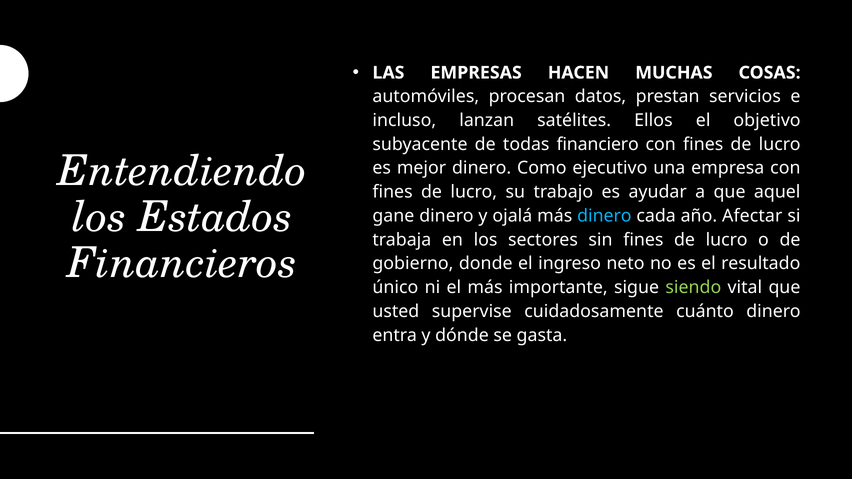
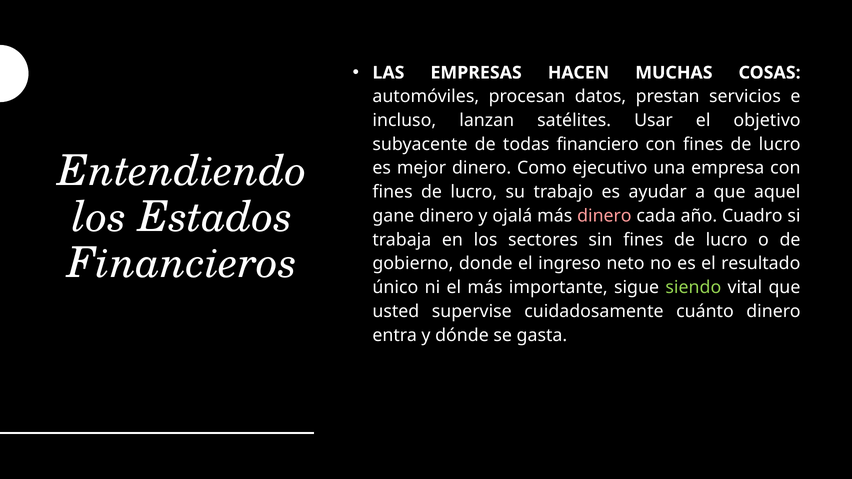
Ellos: Ellos -> Usar
dinero at (604, 216) colour: light blue -> pink
Afectar: Afectar -> Cuadro
